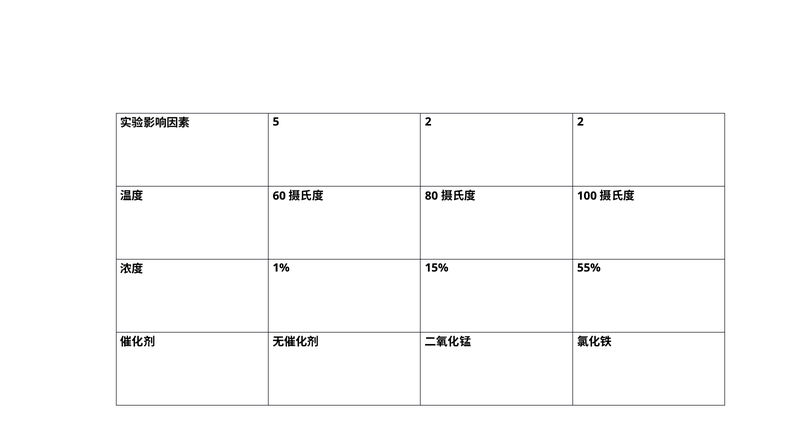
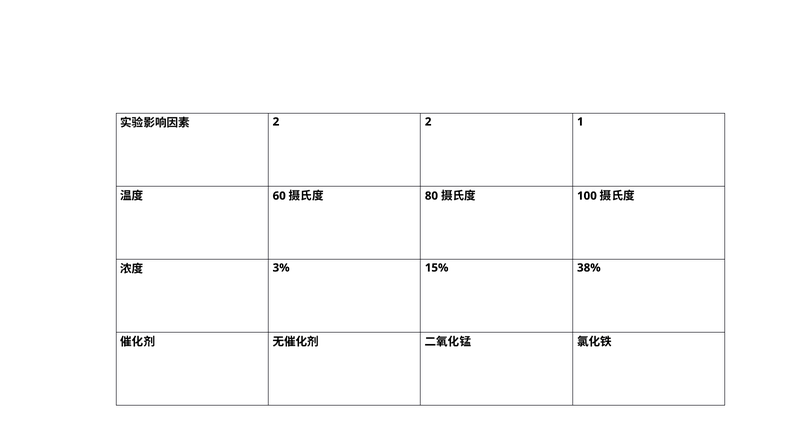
5 at (276, 122): 5 -> 2
2 2: 2 -> 1
1%: 1% -> 3%
55%: 55% -> 38%
